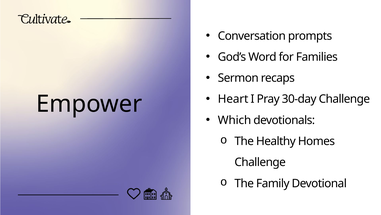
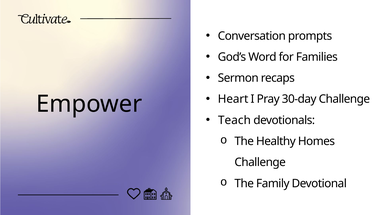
Which: Which -> Teach
